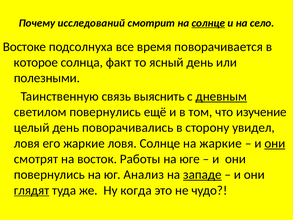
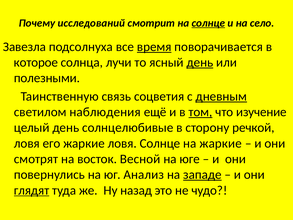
Востоке: Востоке -> Завезла
время underline: none -> present
факт: факт -> лучи
день at (200, 62) underline: none -> present
выяснить: выяснить -> соцветия
светилом повернулись: повернулись -> наблюдения
том underline: none -> present
поворачивались: поворачивались -> солнцелюбивые
увидел: увидел -> речкой
они at (275, 143) underline: present -> none
Работы: Работы -> Весной
когда: когда -> назад
